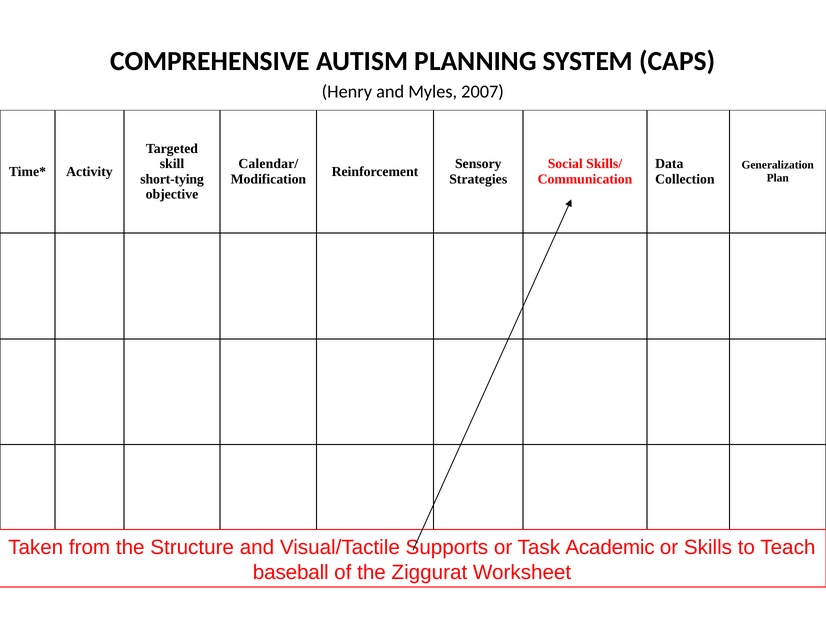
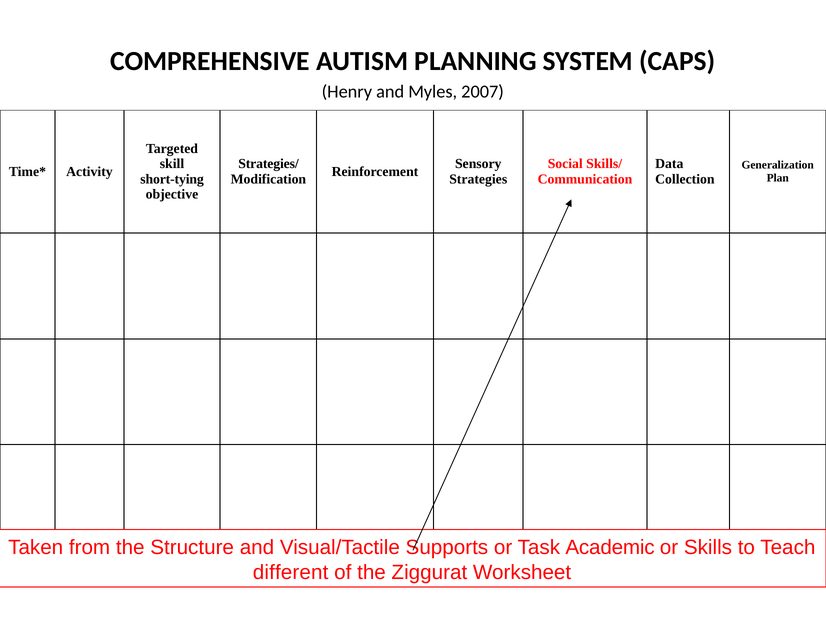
Calendar/: Calendar/ -> Strategies/
baseball: baseball -> different
